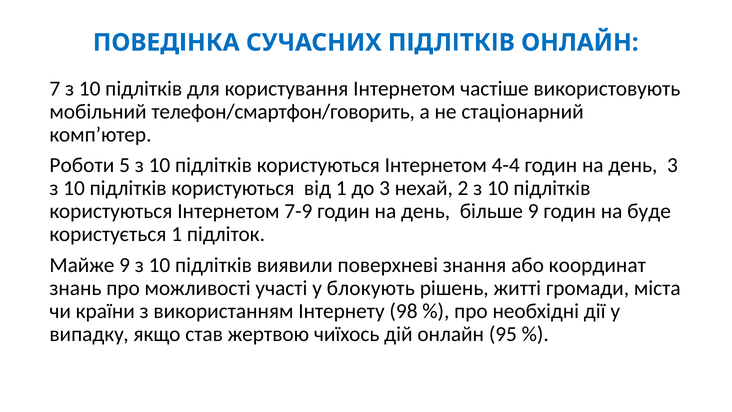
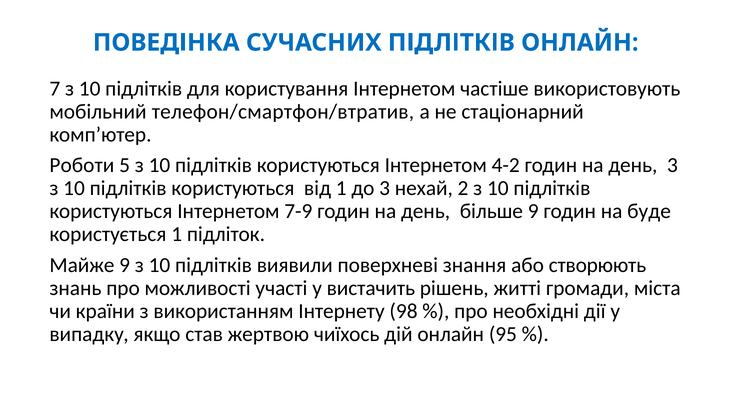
телефон/смартфон/говорить: телефон/смартфон/говорить -> телефон/смартфон/втратив
4-4: 4-4 -> 4-2
координат: координат -> створюють
блокують: блокують -> вистачить
